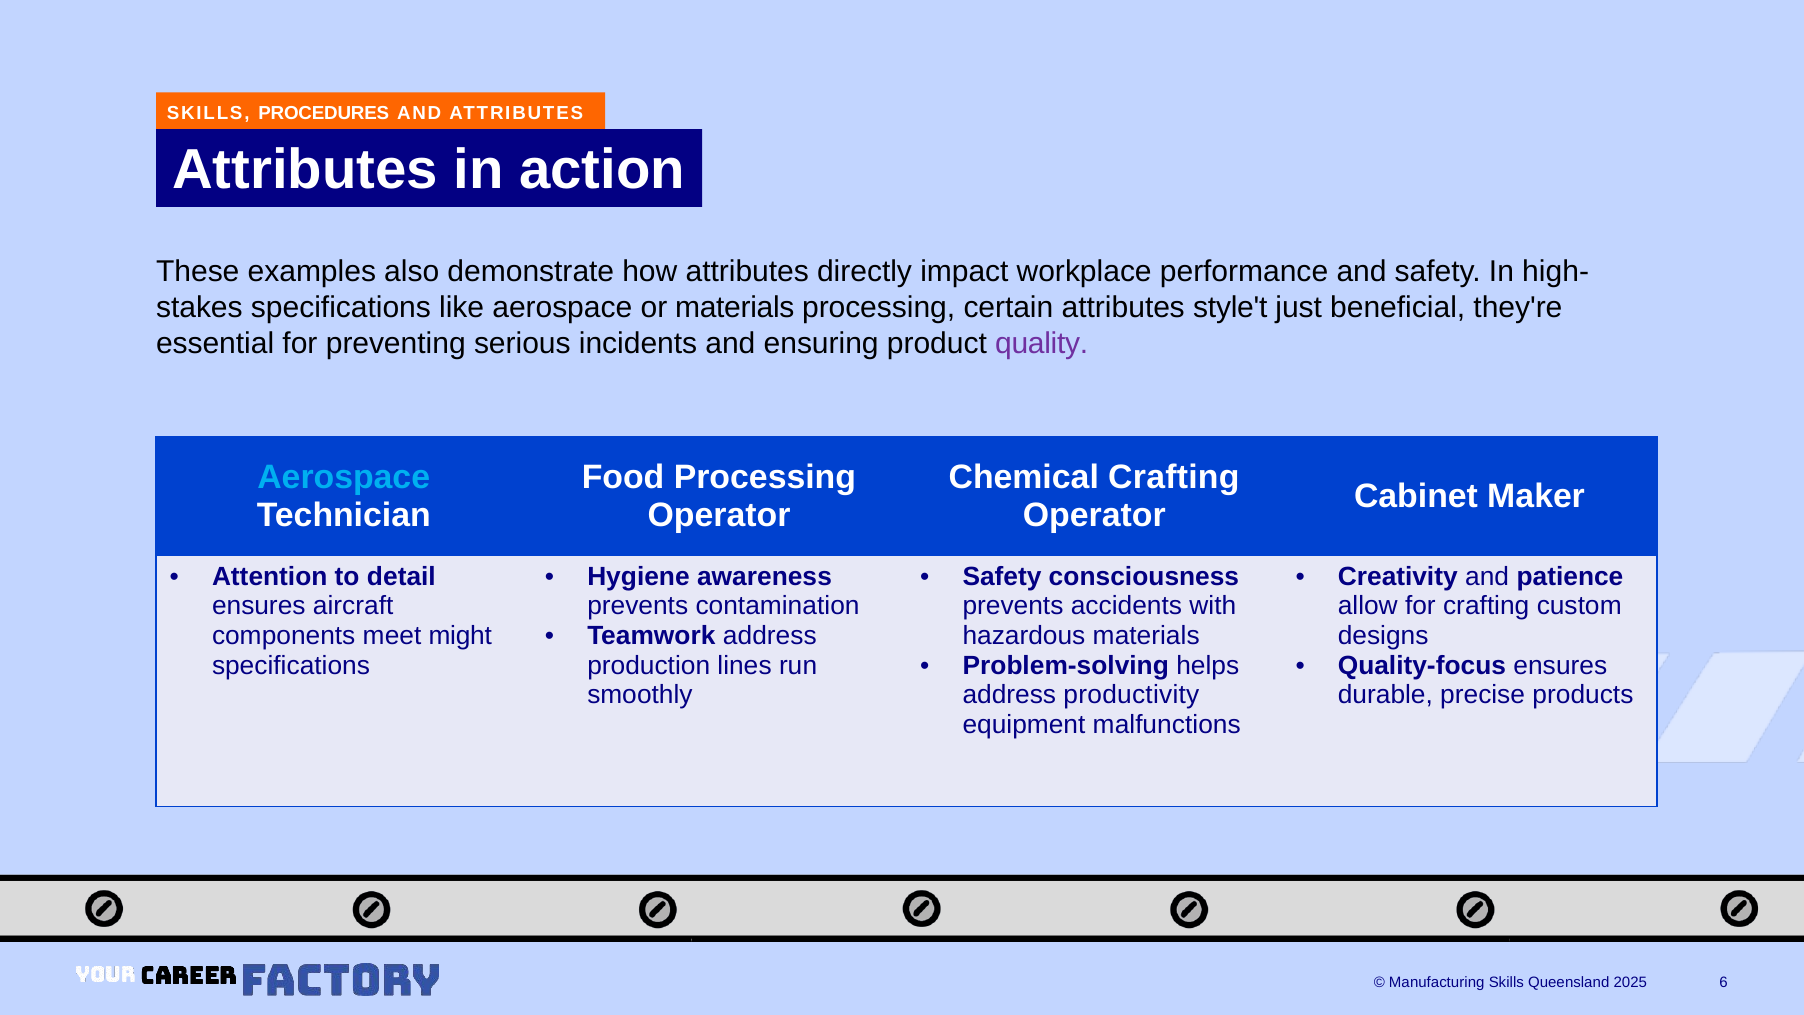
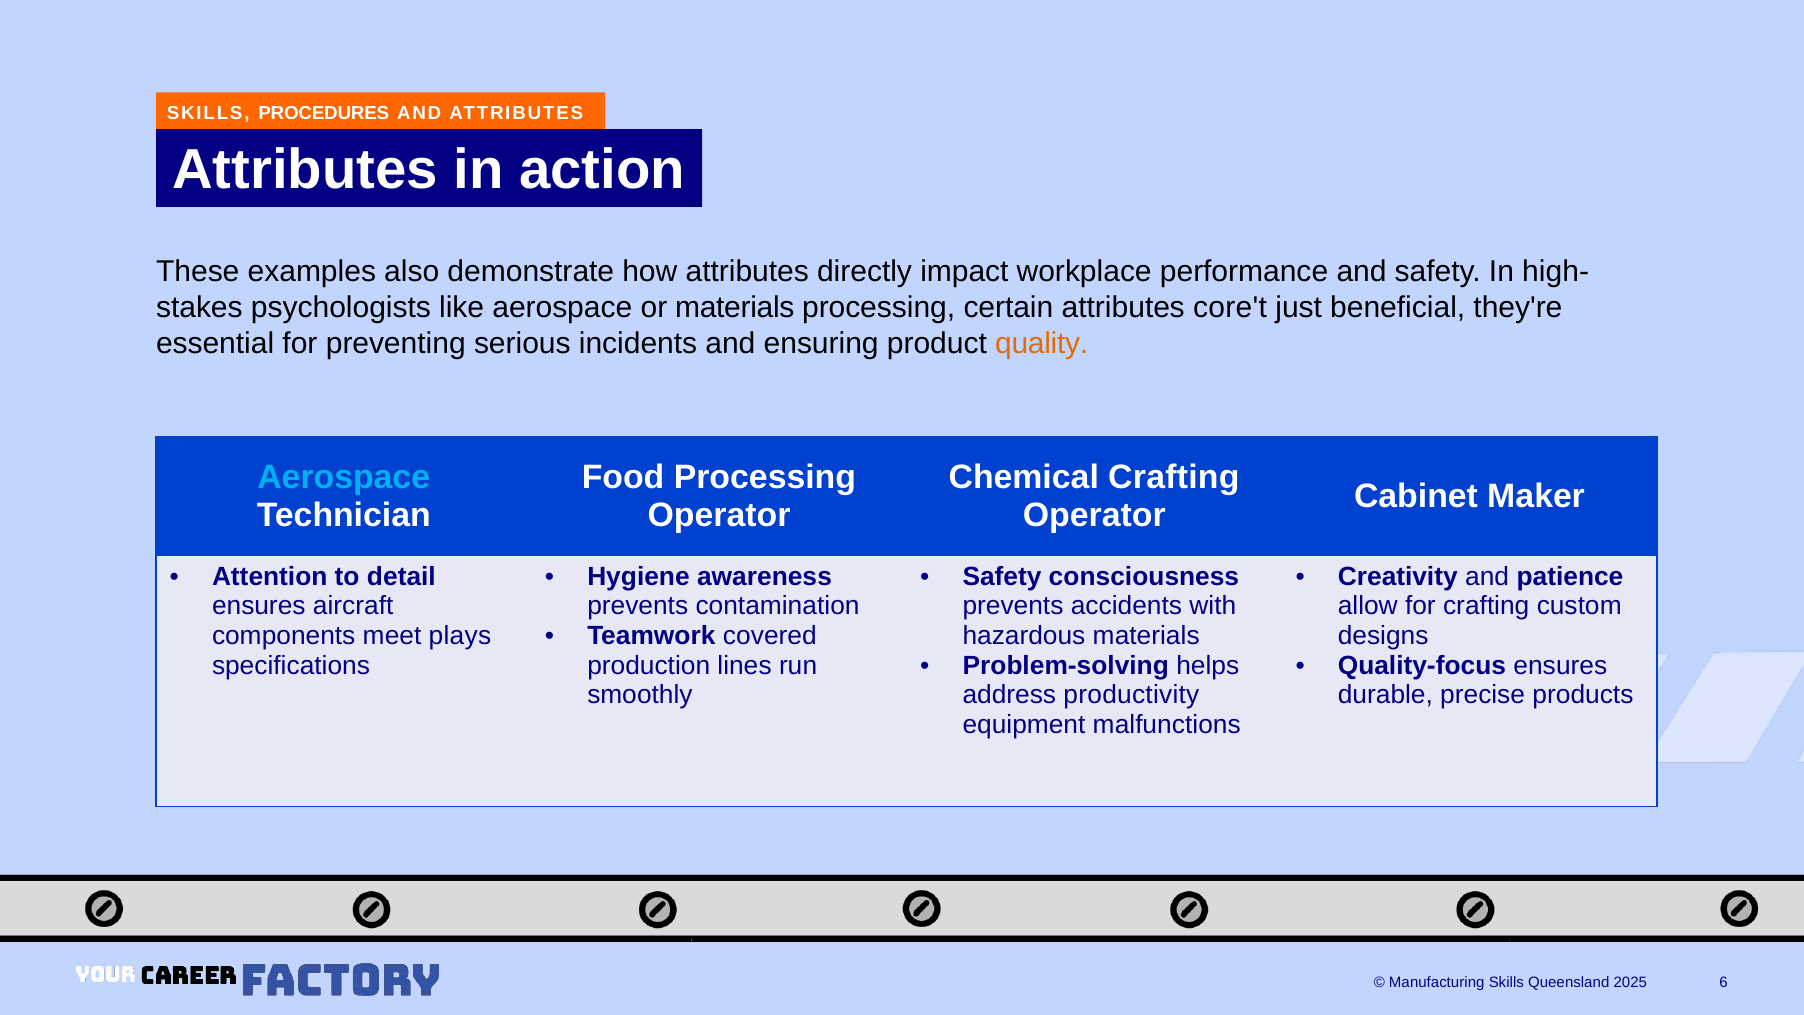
specifications at (341, 308): specifications -> psychologists
style't: style't -> core't
quality colour: purple -> orange
might: might -> plays
Teamwork address: address -> covered
